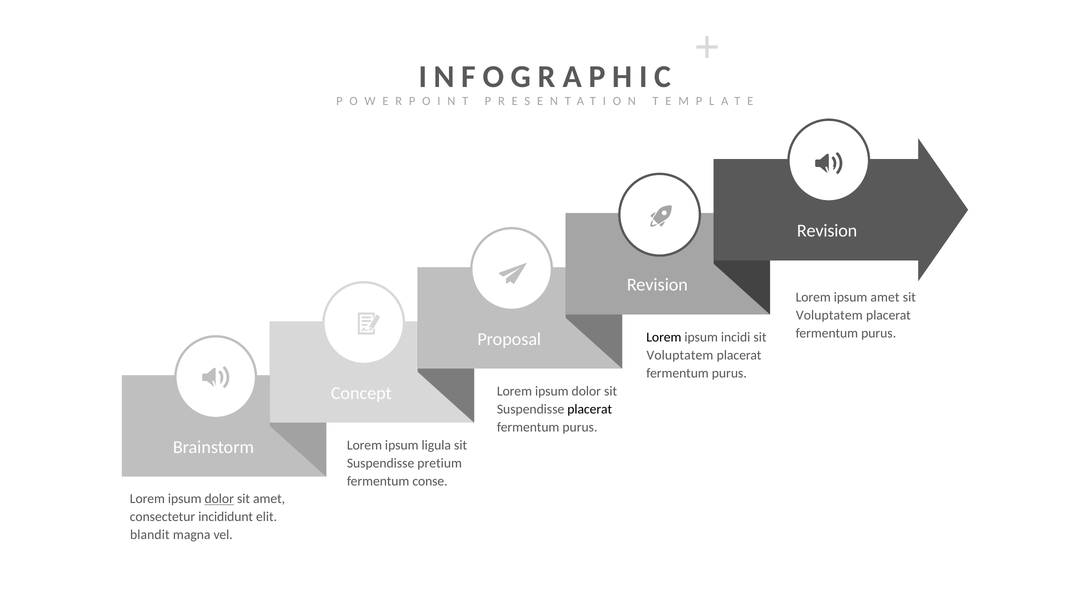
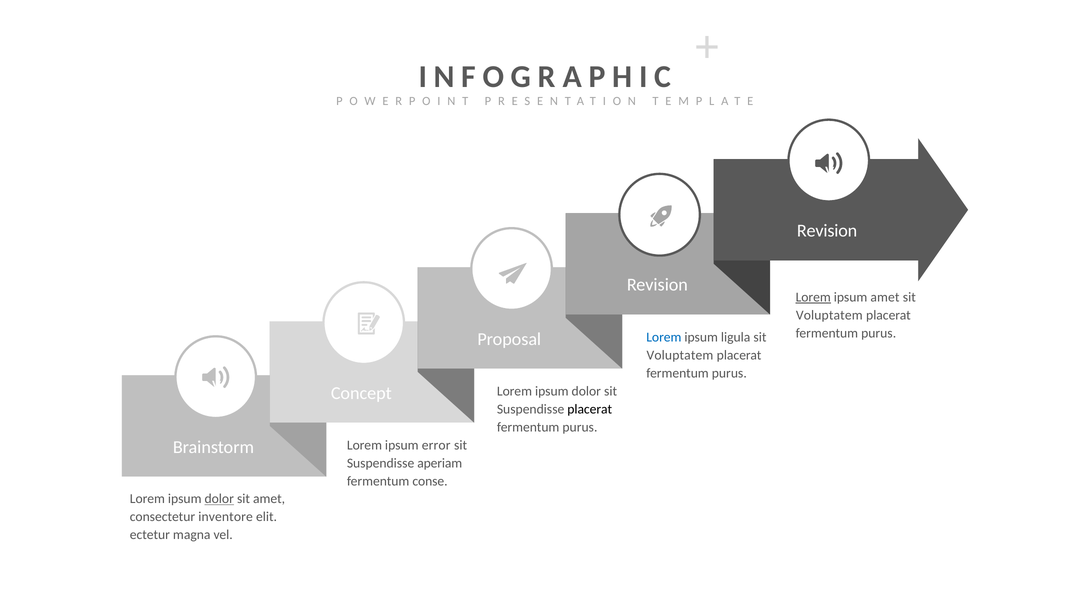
Lorem at (813, 297) underline: none -> present
Lorem at (664, 337) colour: black -> blue
incidi: incidi -> ligula
ligula: ligula -> error
pretium: pretium -> aperiam
incididunt: incididunt -> inventore
blandit: blandit -> ectetur
